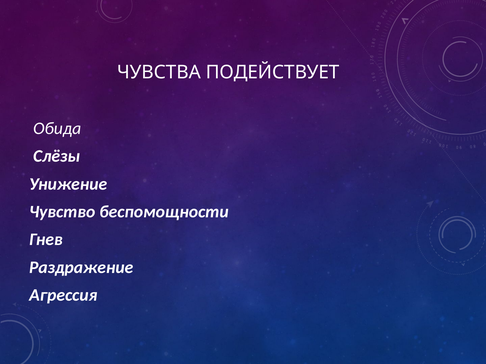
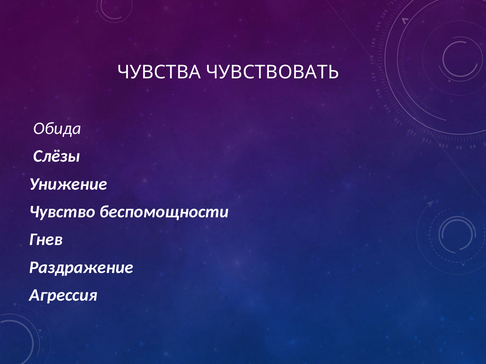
ПОДЕЙСТВУЕТ: ПОДЕЙСТВУЕТ -> ЧУВСТВОВАТЬ
